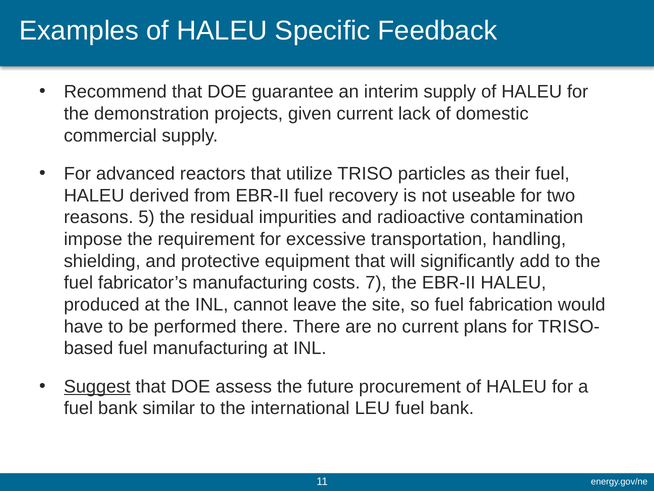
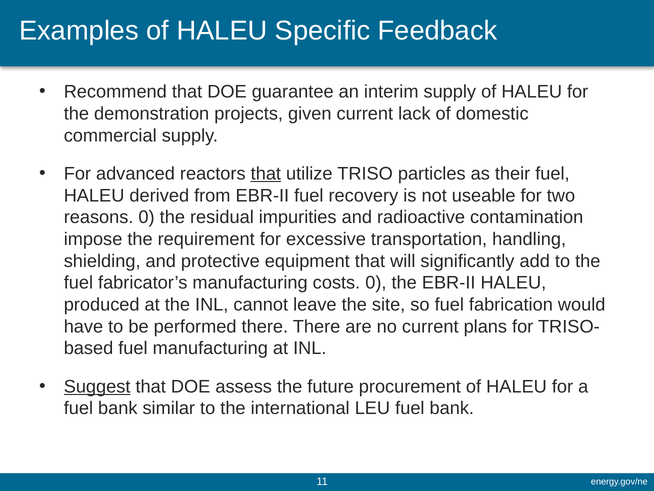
that at (266, 174) underline: none -> present
reasons 5: 5 -> 0
costs 7: 7 -> 0
